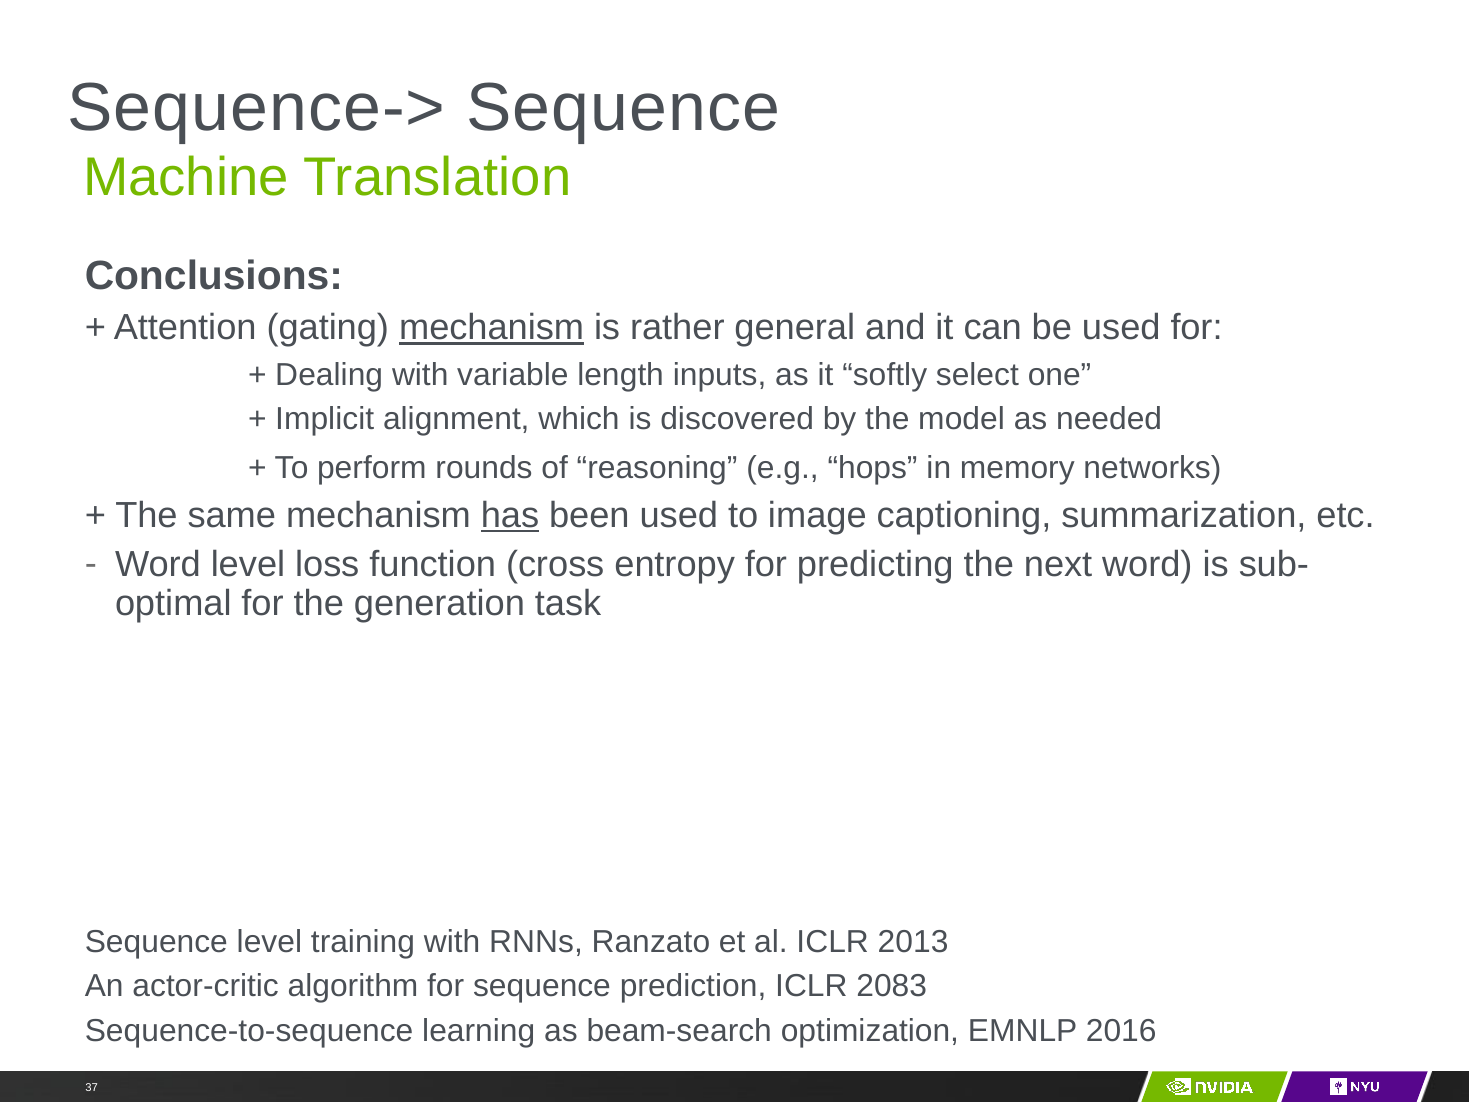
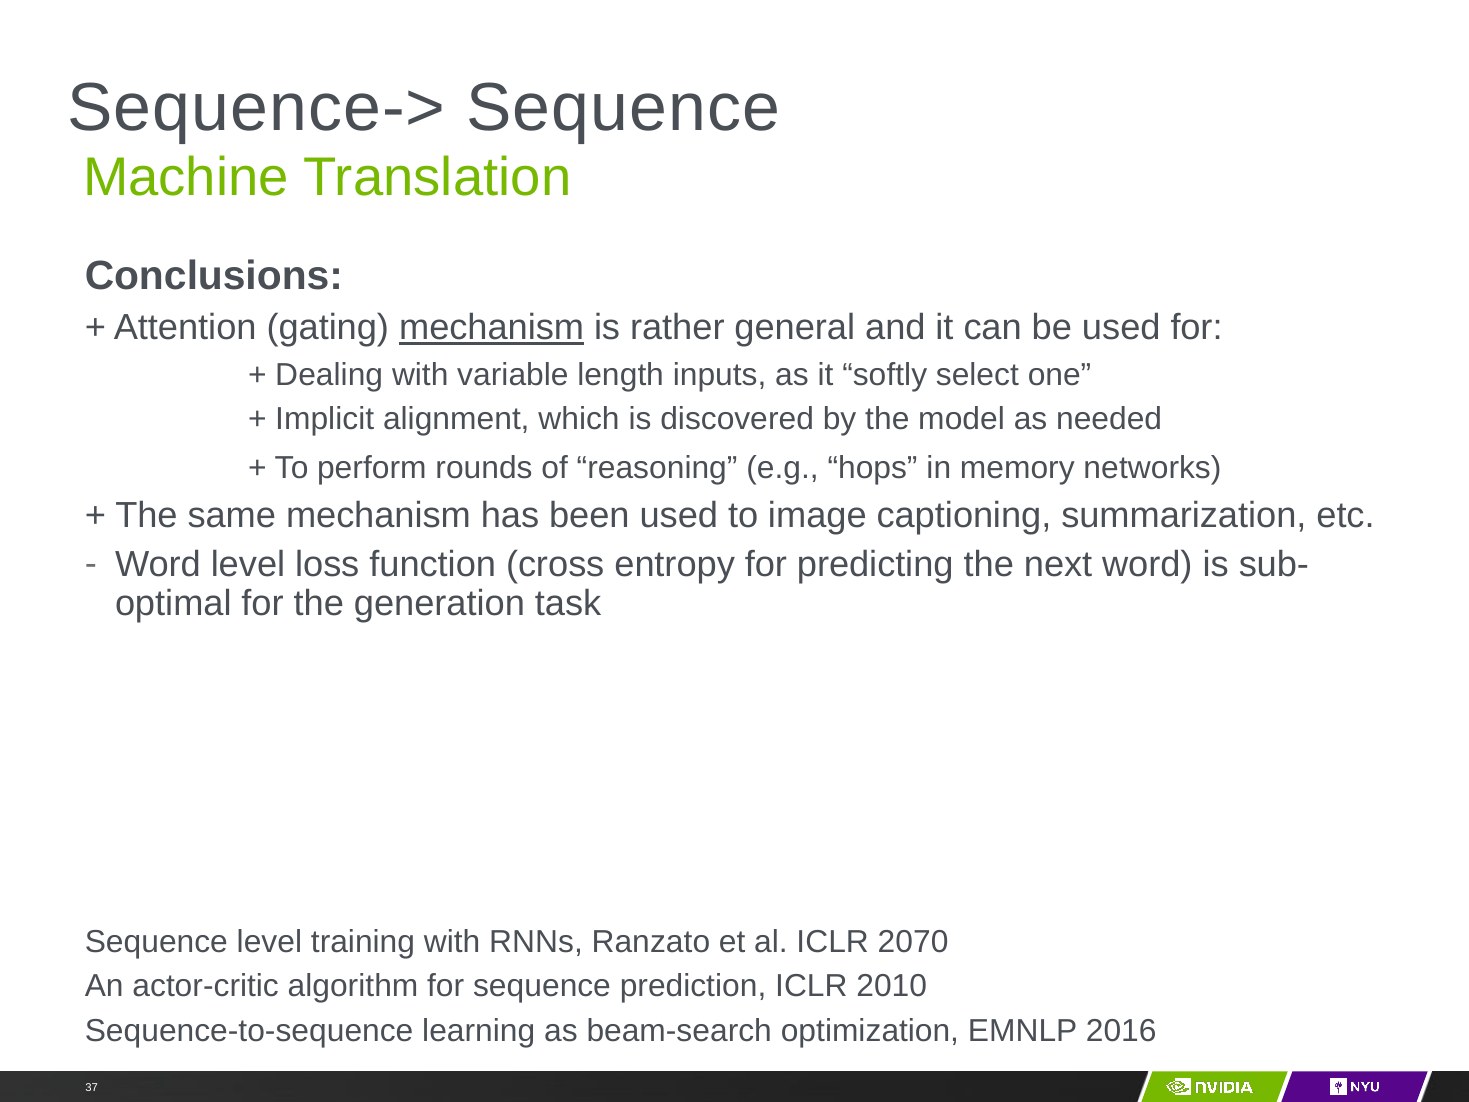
has underline: present -> none
2013: 2013 -> 2070
2083: 2083 -> 2010
